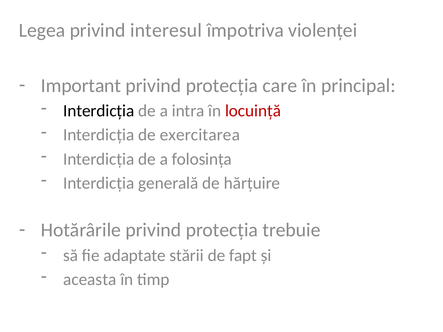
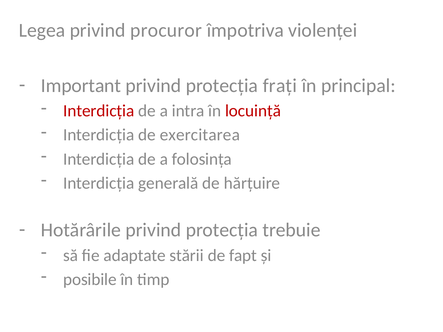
interesul: interesul -> procuror
care: care -> frați
Interdicția at (99, 111) colour: black -> red
aceasta: aceasta -> posibile
